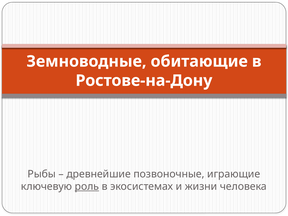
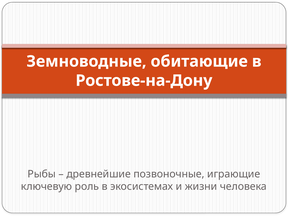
роль underline: present -> none
